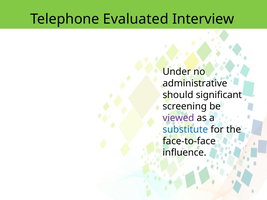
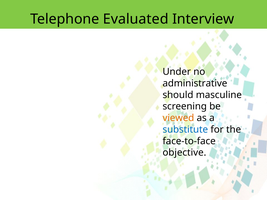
significant: significant -> masculine
viewed colour: purple -> orange
influence: influence -> objective
